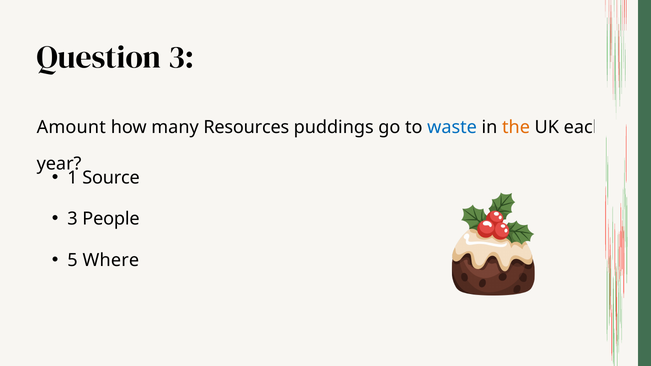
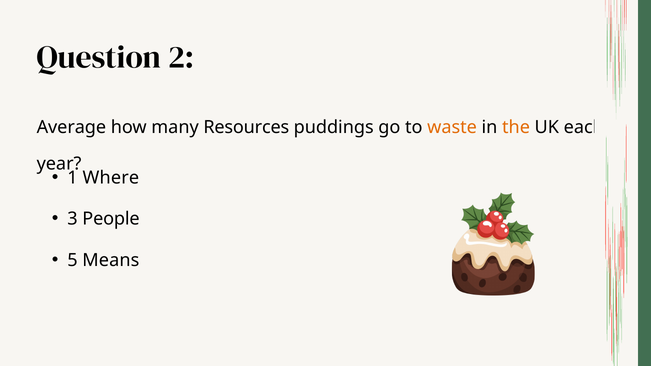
Question 3: 3 -> 2
Amount: Amount -> Average
waste colour: blue -> orange
Source: Source -> Where
Where: Where -> Means
